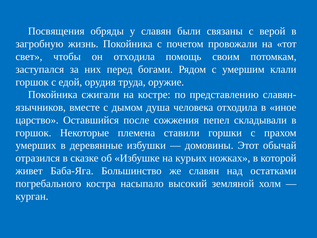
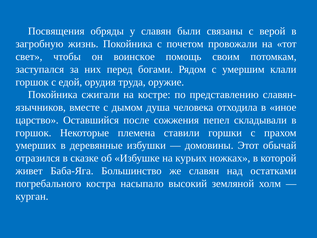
он отходила: отходила -> воинское
